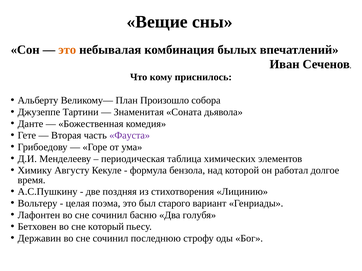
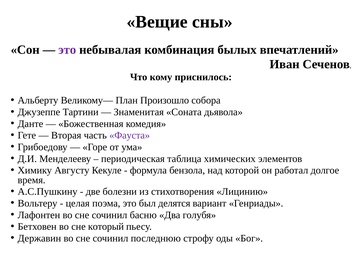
это at (67, 50) colour: orange -> purple
поздняя: поздняя -> болезни
старого: старого -> делятся
